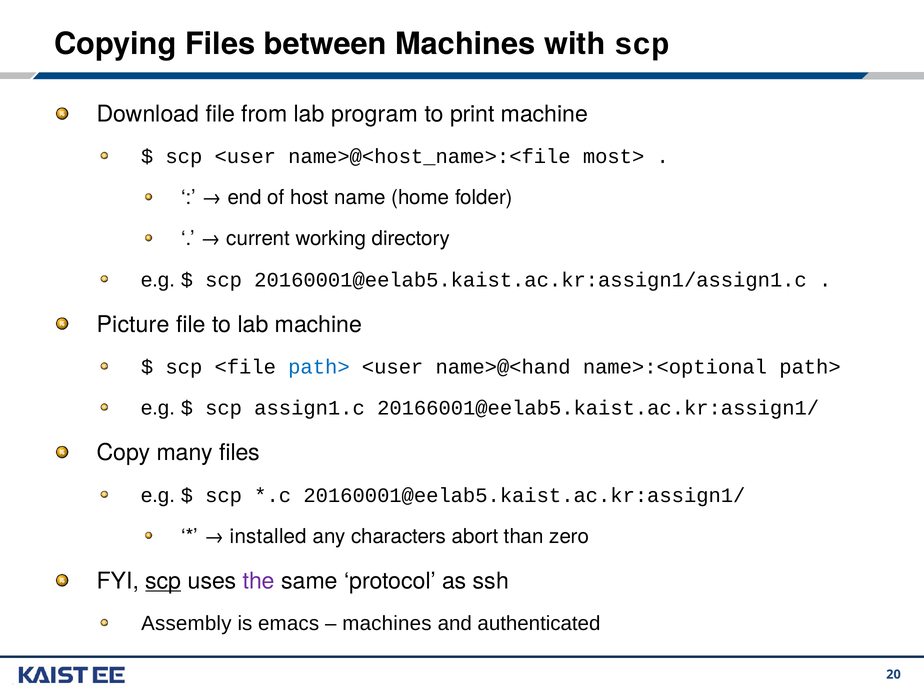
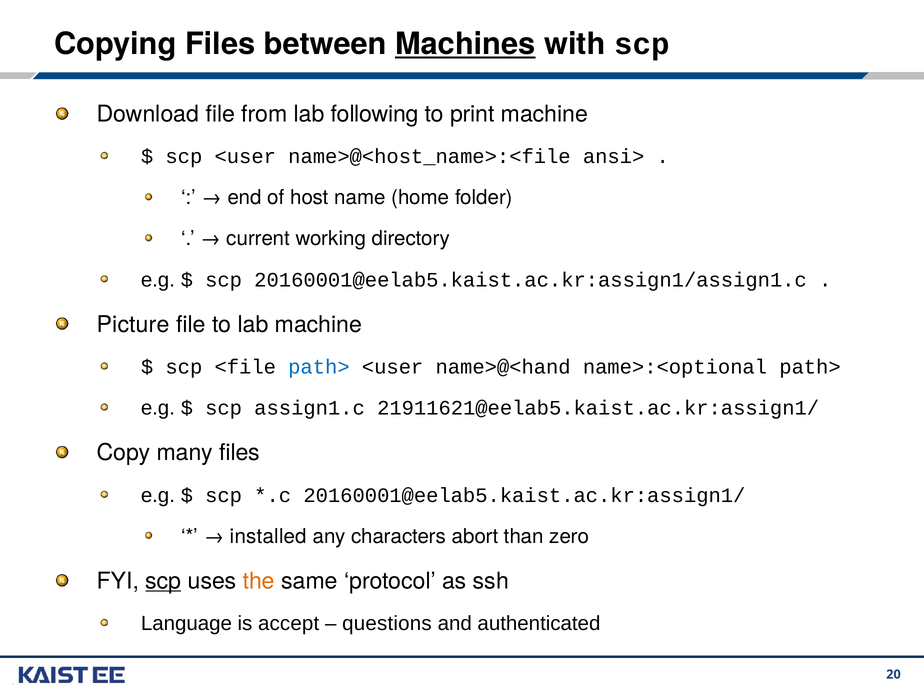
Machines at (465, 44) underline: none -> present
program: program -> following
most>: most> -> ansi>
20166001@eelab5.kaist.ac.kr:assign1/: 20166001@eelab5.kaist.ac.kr:assign1/ -> 21911621@eelab5.kaist.ac.kr:assign1/
the colour: purple -> orange
Assembly: Assembly -> Language
emacs: emacs -> accept
machines at (387, 624): machines -> questions
